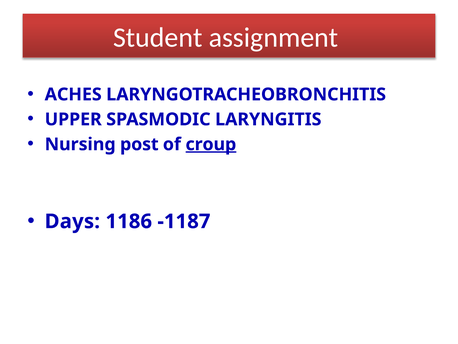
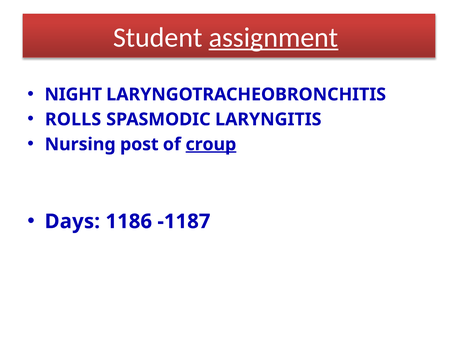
assignment underline: none -> present
ACHES: ACHES -> NIGHT
UPPER: UPPER -> ROLLS
